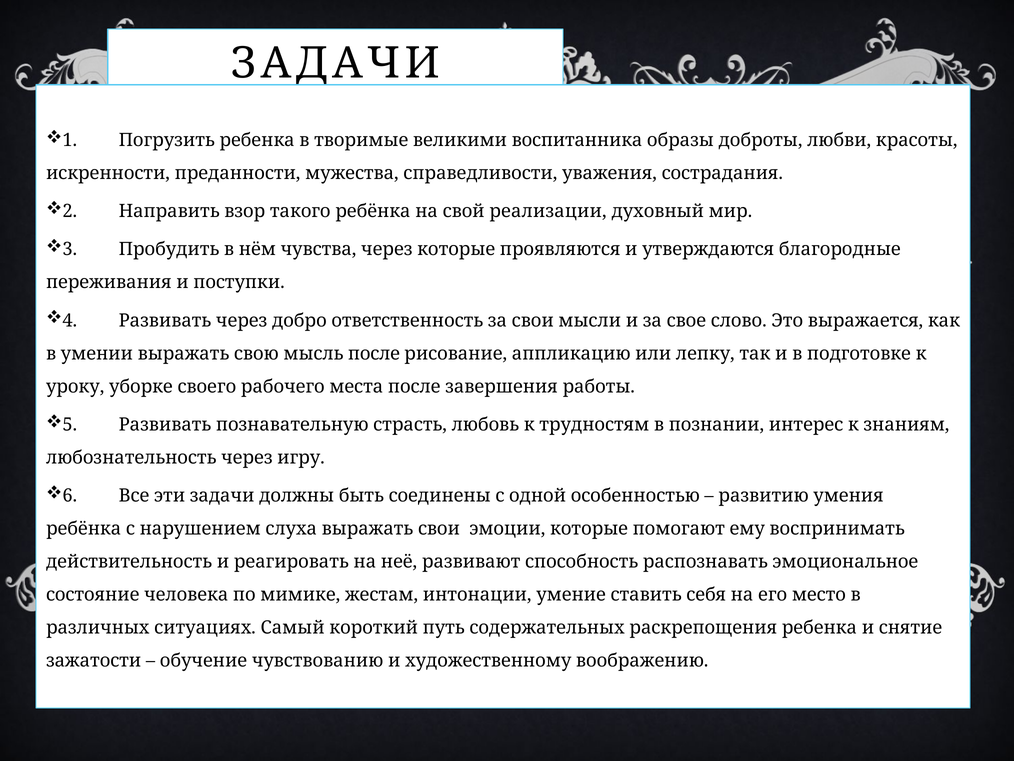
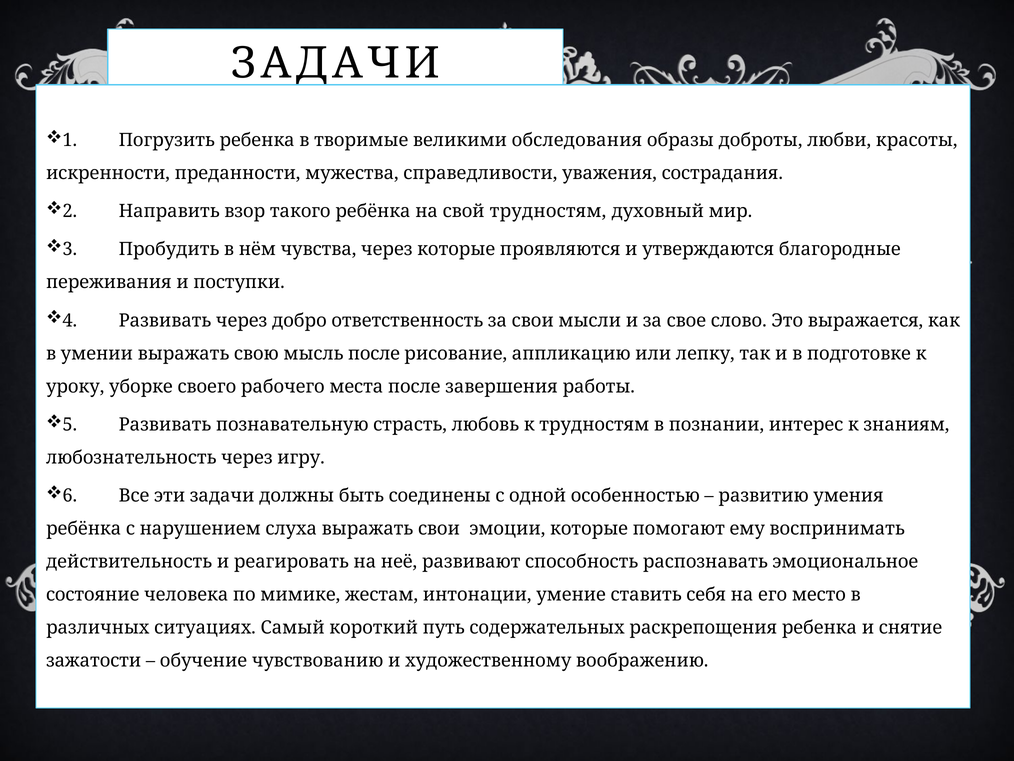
воспитанника: воспитанника -> обследования
свой реализации: реализации -> трудностям
